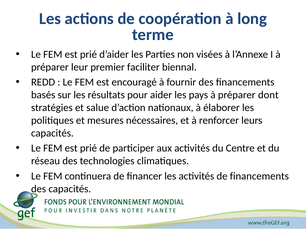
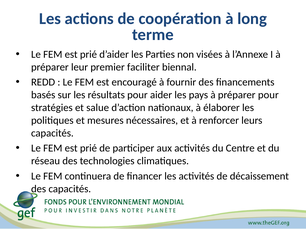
préparer dont: dont -> pour
de financements: financements -> décaissement
